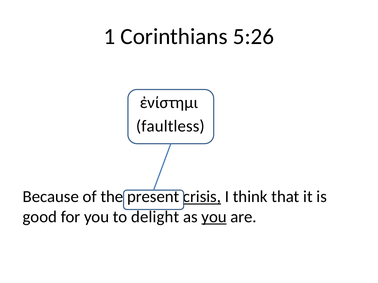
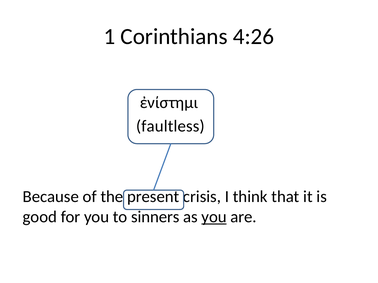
5:26: 5:26 -> 4:26
crisis underline: present -> none
delight: delight -> sinners
